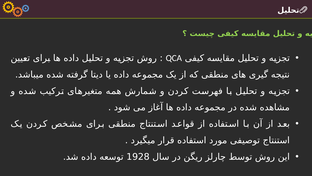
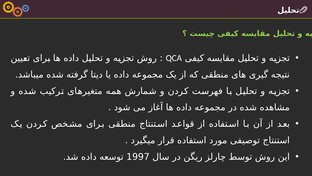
1928: 1928 -> 1997
